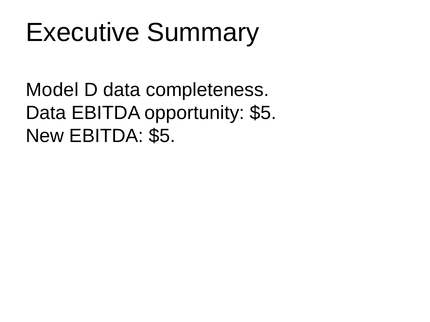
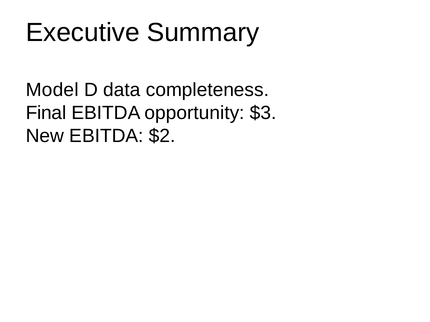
Data at (46, 113): Data -> Final
opportunity $5: $5 -> $3
EBITDA $5: $5 -> $2
